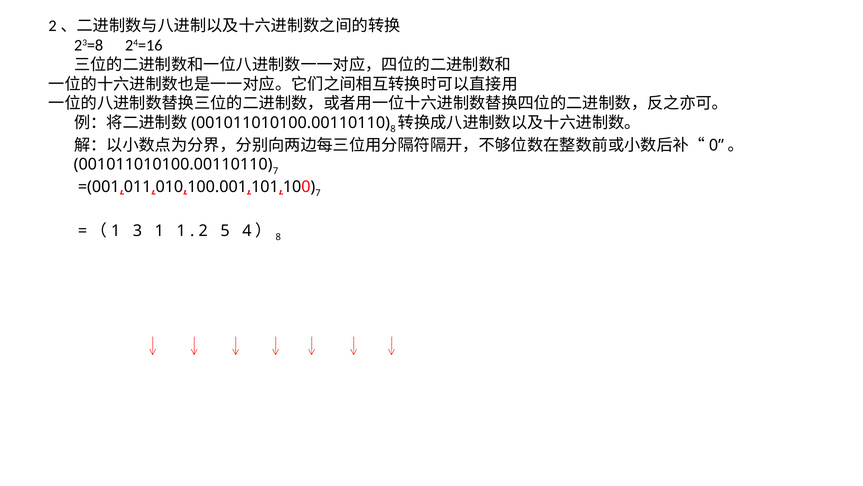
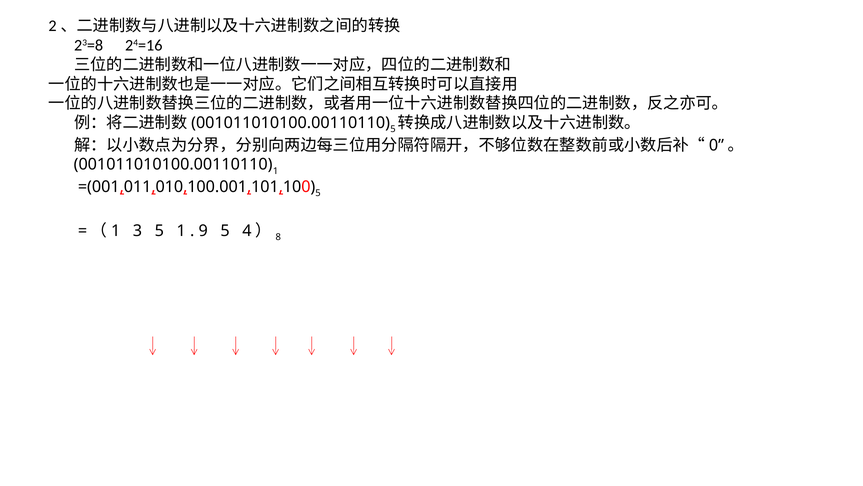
8 at (393, 129): 8 -> 5
7 at (276, 171): 7 -> 1
7 at (318, 193): 7 -> 5
3 1: 1 -> 5
2: 2 -> 9
